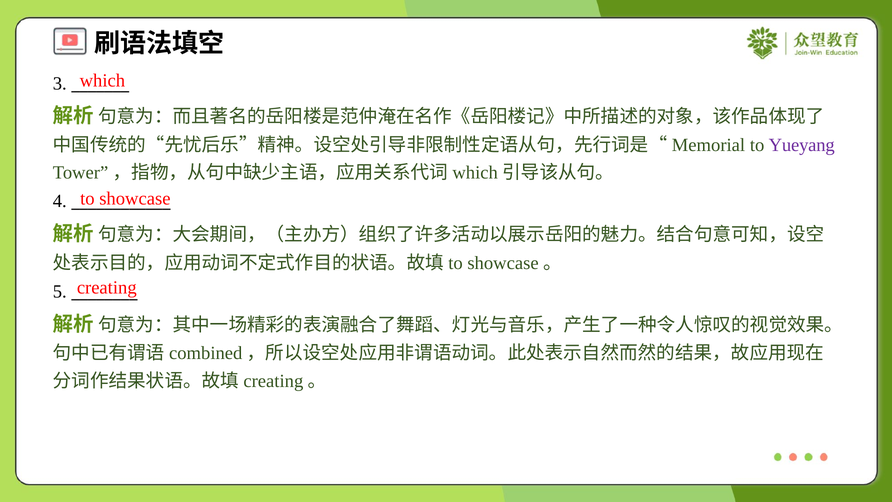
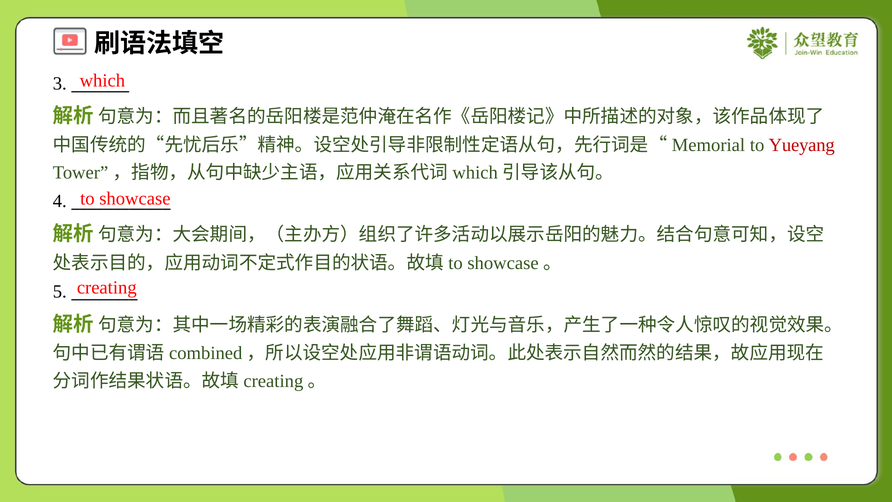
Yueyang colour: purple -> red
